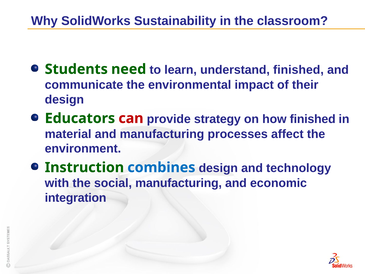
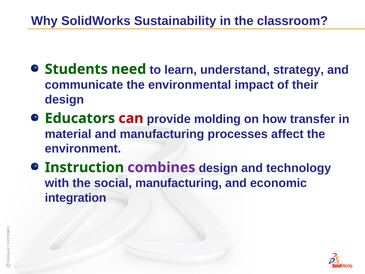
understand finished: finished -> strategy
strategy: strategy -> molding
how finished: finished -> transfer
combines colour: blue -> purple
